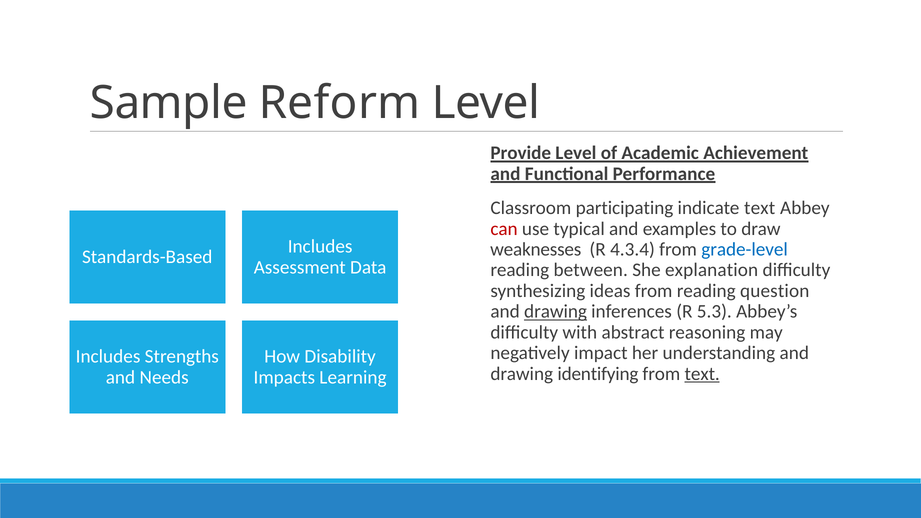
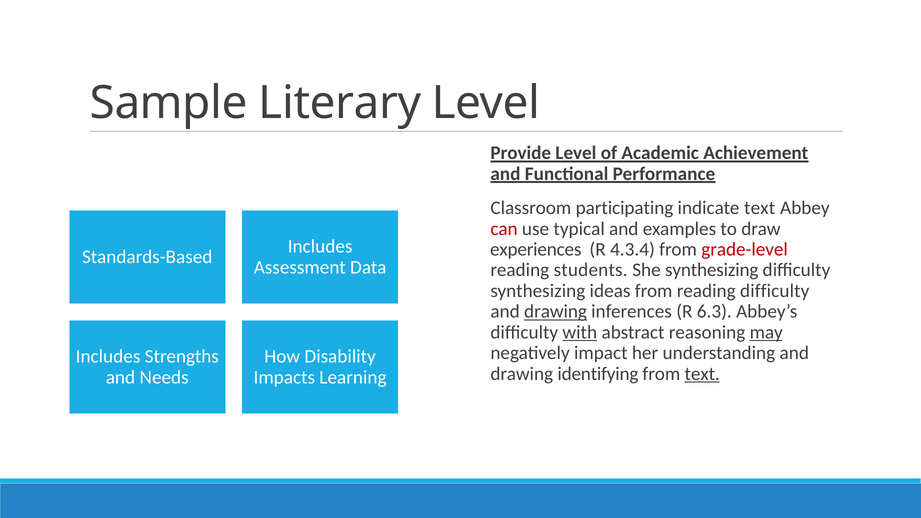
Reform: Reform -> Literary
weaknesses: weaknesses -> experiences
grade-level colour: blue -> red
between: between -> students
She explanation: explanation -> synthesizing
reading question: question -> difficulty
5.3: 5.3 -> 6.3
with underline: none -> present
may underline: none -> present
